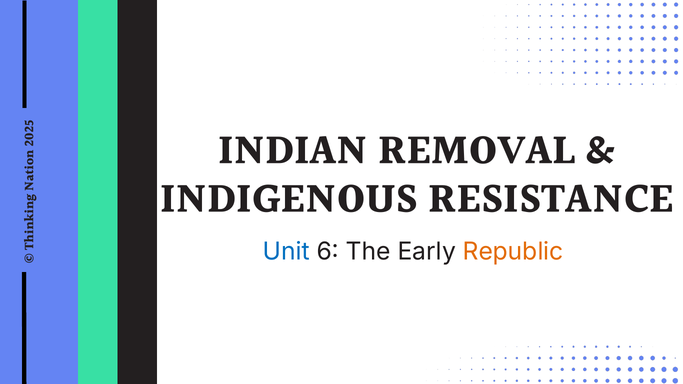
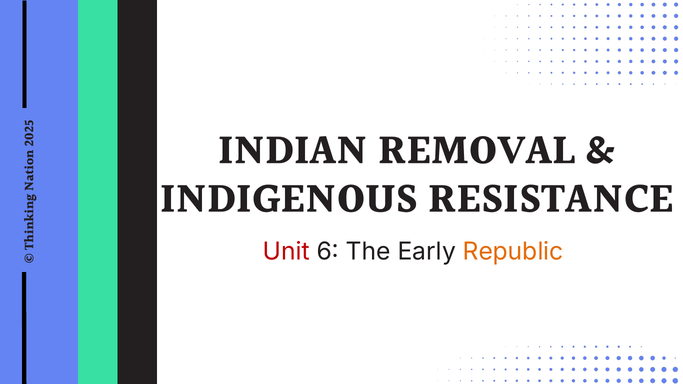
Unit colour: blue -> red
